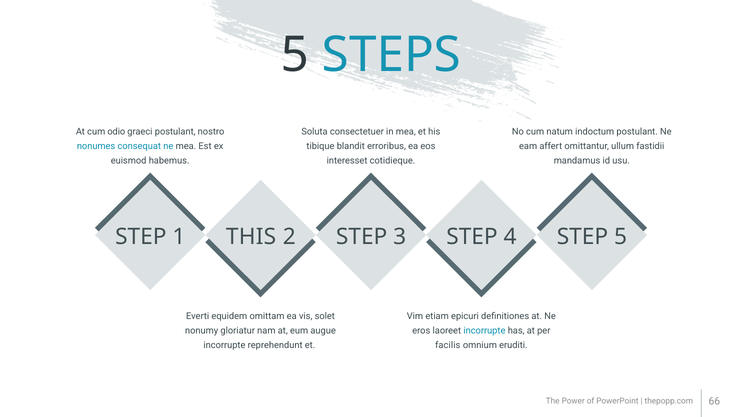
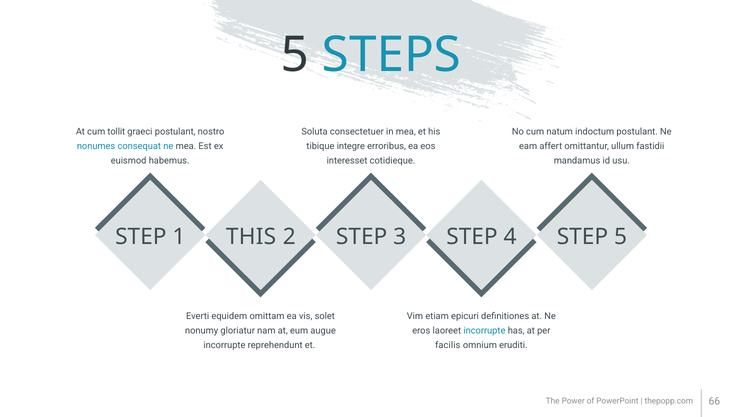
odio: odio -> tollit
blandit: blandit -> integre
